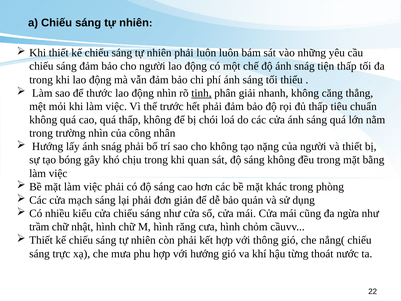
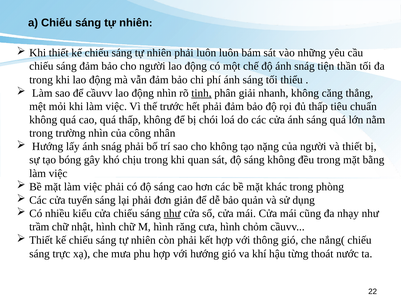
tiện thấp: thấp -> thần
để thước: thước -> cầuvv
mạch: mạch -> tuyển
như at (172, 213) underline: none -> present
ngừa: ngừa -> nhạy
